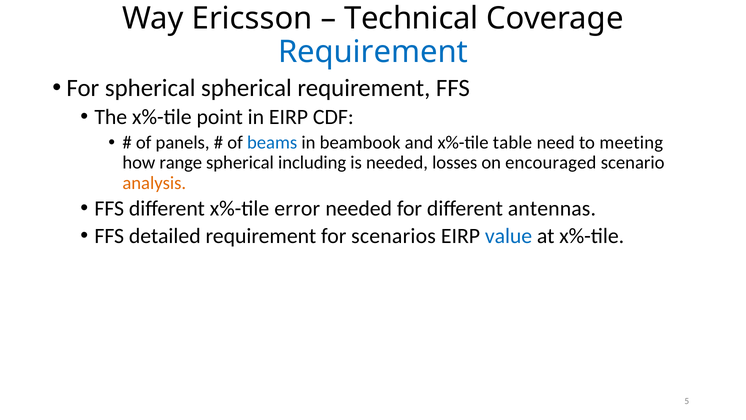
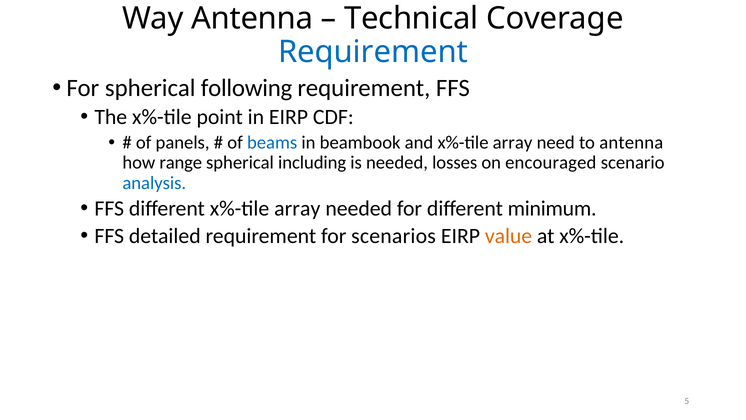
Way Ericsson: Ericsson -> Antenna
spherical spherical: spherical -> following
and x%-tile table: table -> array
to meeting: meeting -> antenna
analysis colour: orange -> blue
different x%-tile error: error -> array
antennas: antennas -> minimum
value colour: blue -> orange
